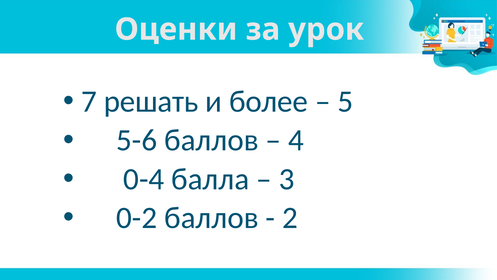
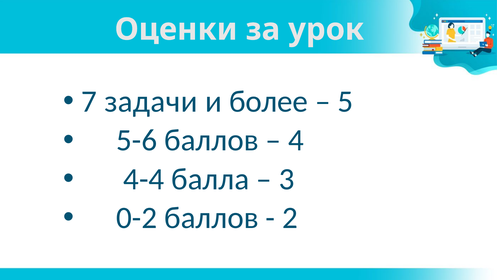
решать: решать -> задачи
0-4: 0-4 -> 4-4
